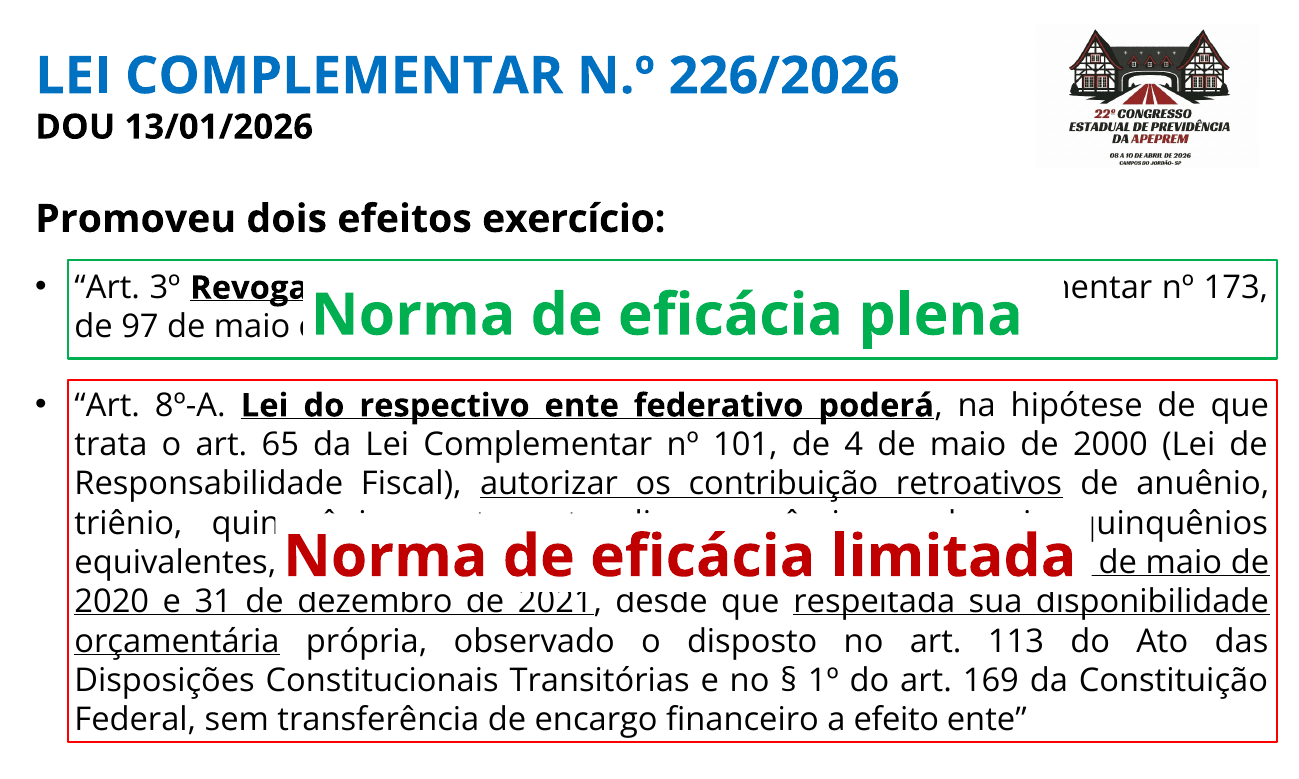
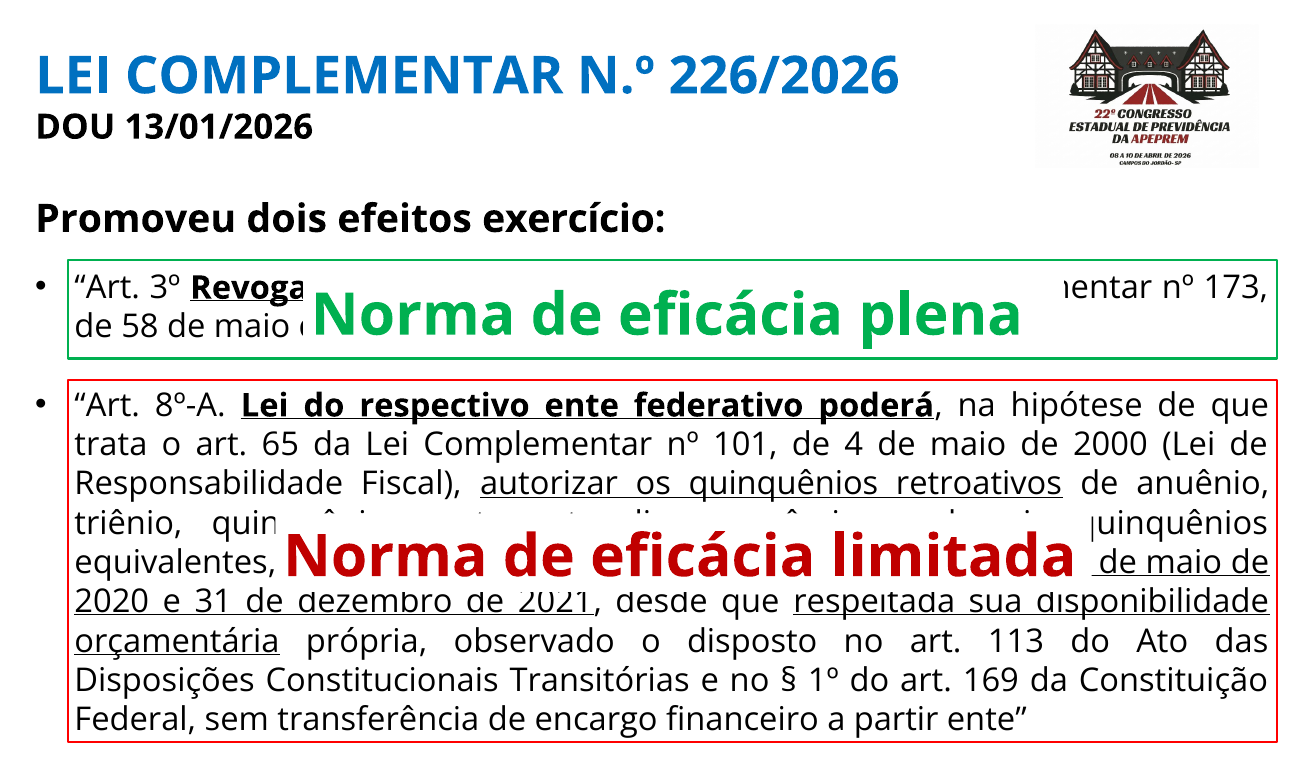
97: 97 -> 58
os contribuição: contribuição -> quinquênios
efeito: efeito -> partir
